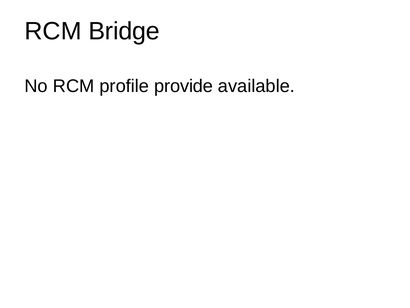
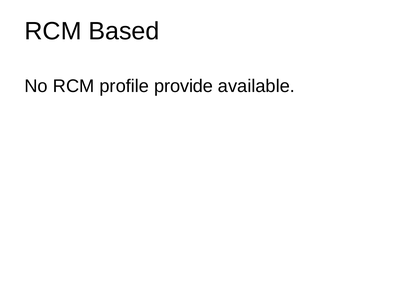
Bridge: Bridge -> Based
